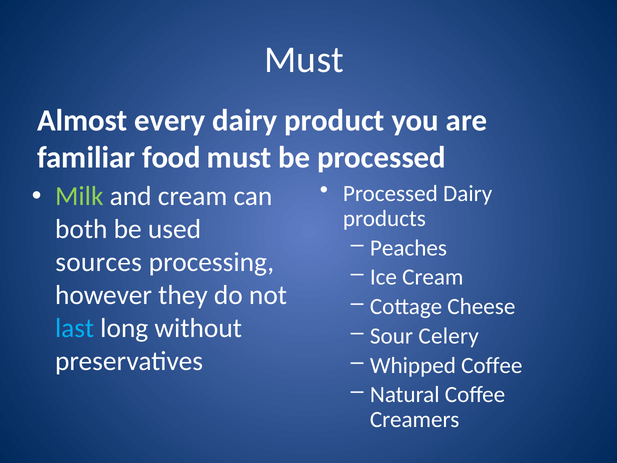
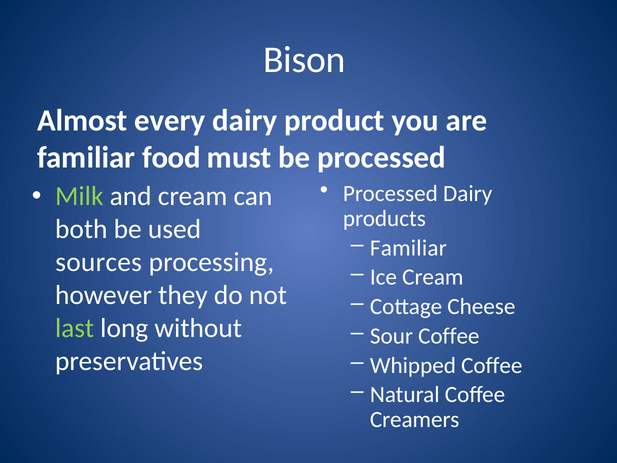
Must at (304, 60): Must -> Bison
Peaches at (408, 248): Peaches -> Familiar
last colour: light blue -> light green
Sour Celery: Celery -> Coffee
